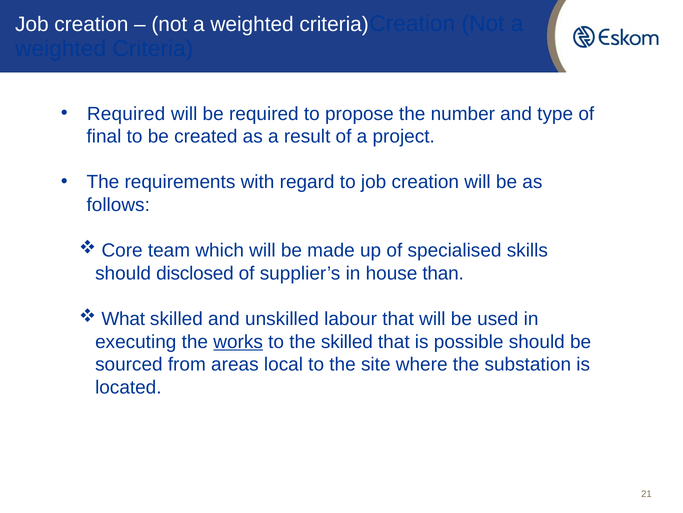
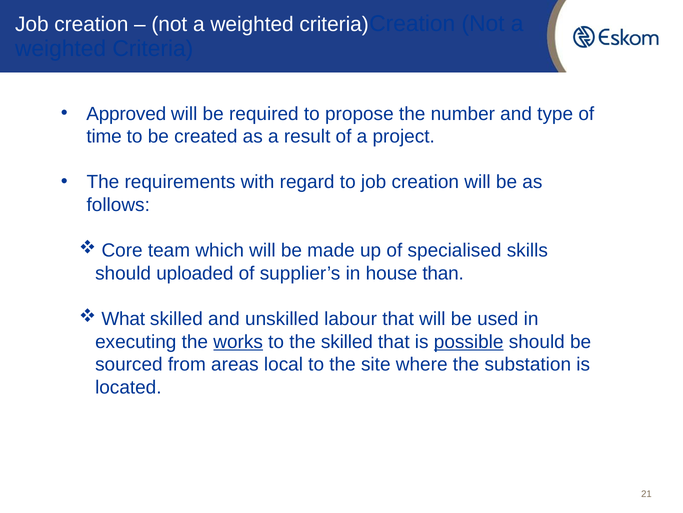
Required at (126, 114): Required -> Approved
final: final -> time
disclosed: disclosed -> uploaded
possible underline: none -> present
